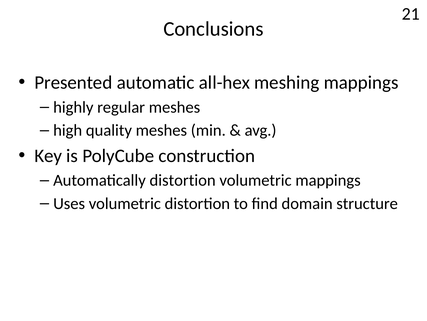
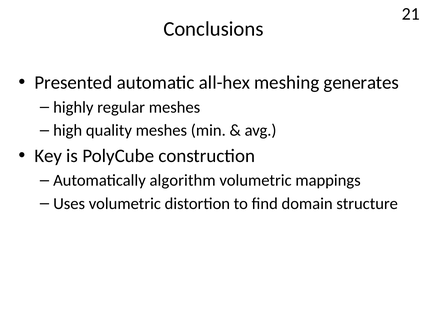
meshing mappings: mappings -> generates
Automatically distortion: distortion -> algorithm
